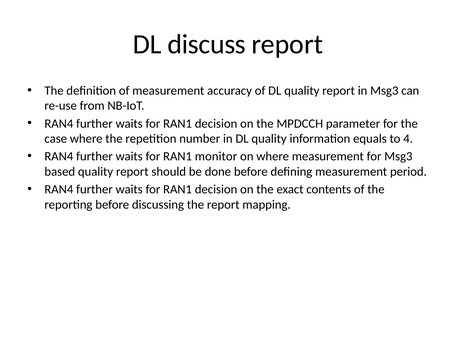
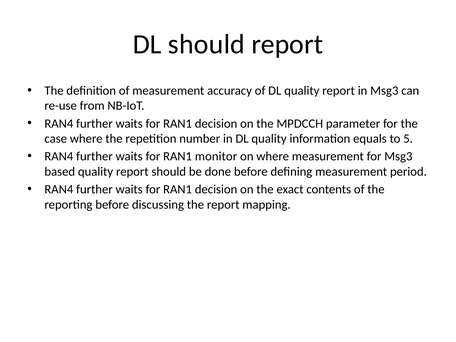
DL discuss: discuss -> should
4: 4 -> 5
